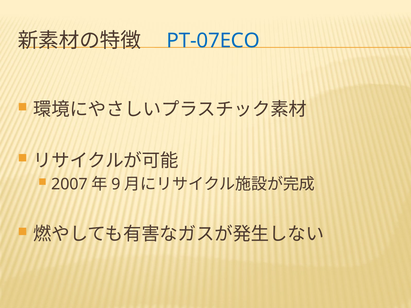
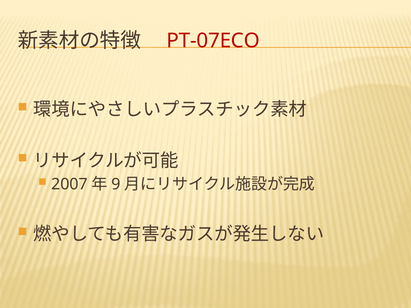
PT-07ECO colour: blue -> red
